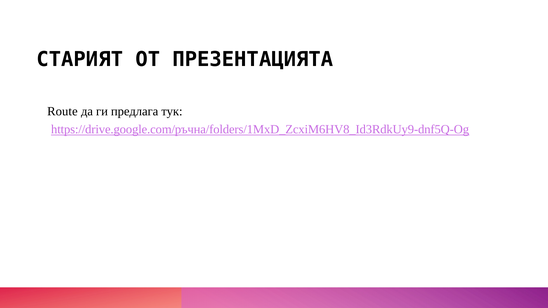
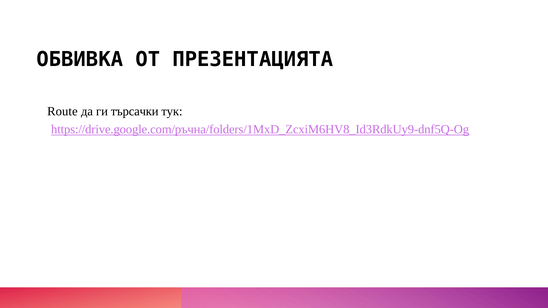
СТАРИЯТ: СТАРИЯТ -> ОБВИВКА
предлага: предлага -> търсачки
